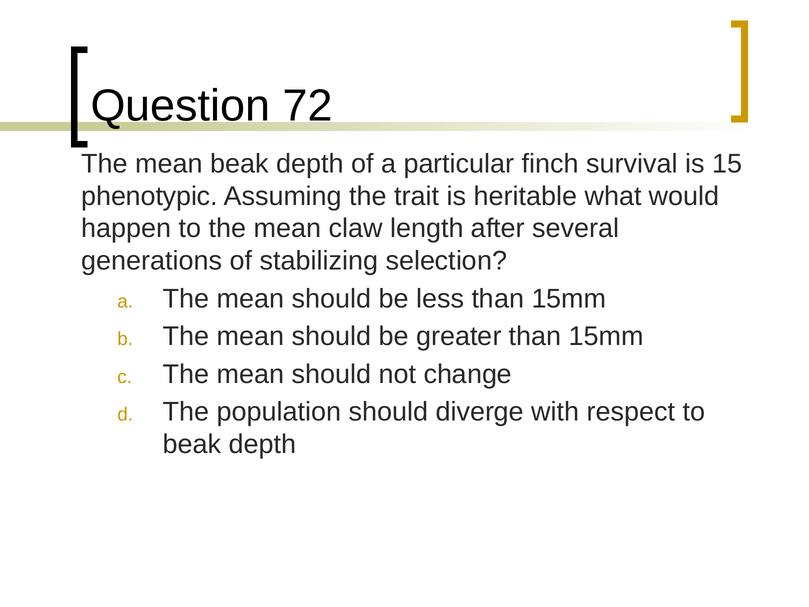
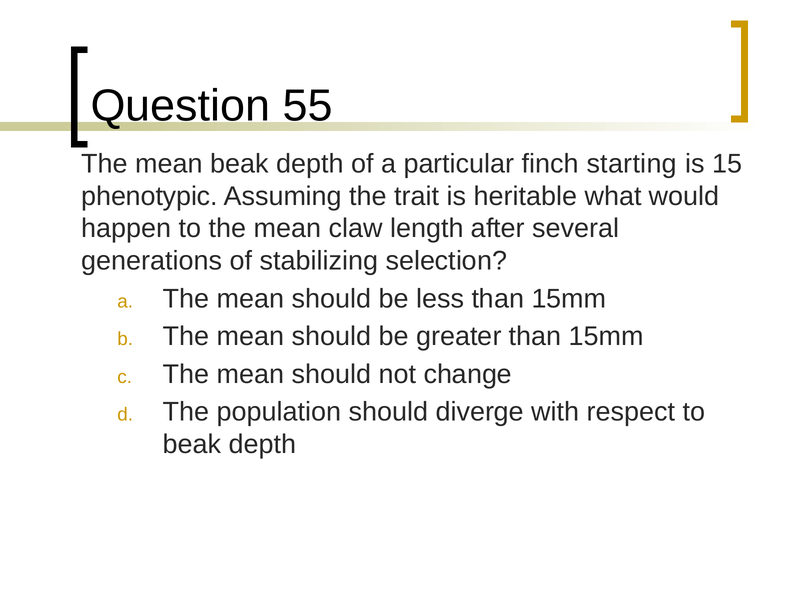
72: 72 -> 55
survival: survival -> starting
